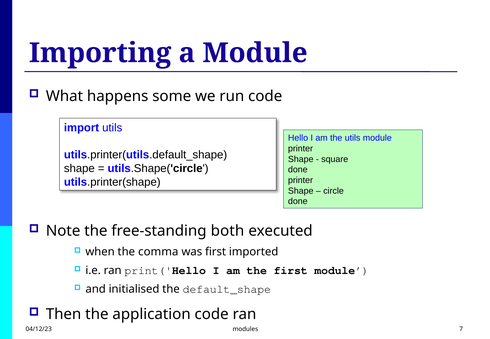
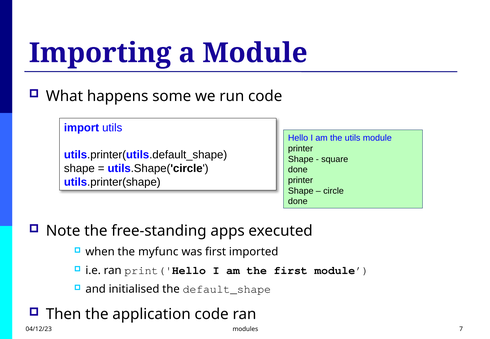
both: both -> apps
comma: comma -> myfunc
